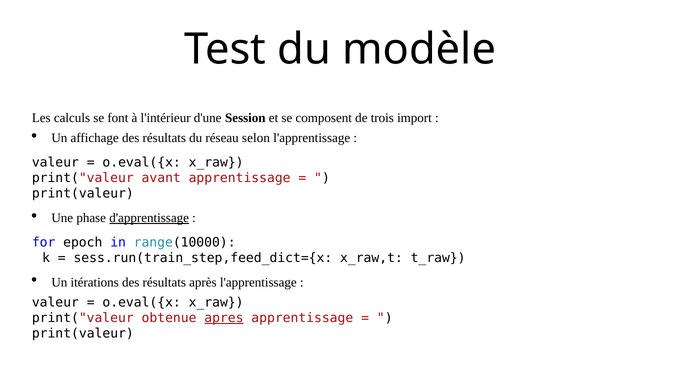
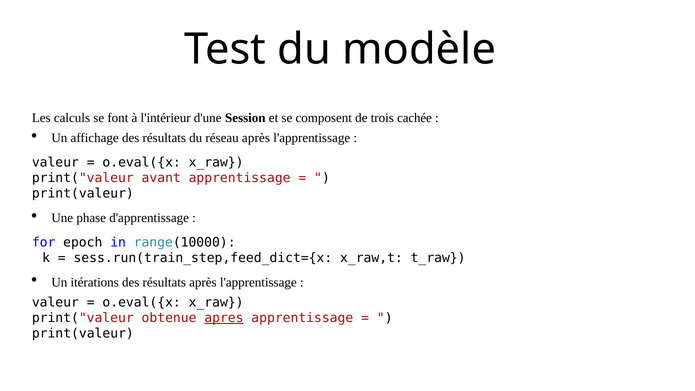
import: import -> cachée
réseau selon: selon -> après
d'apprentissage underline: present -> none
